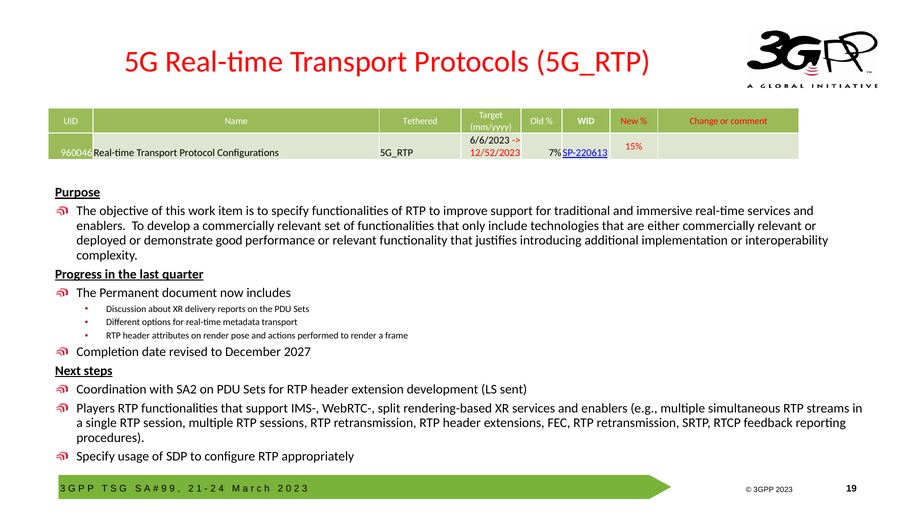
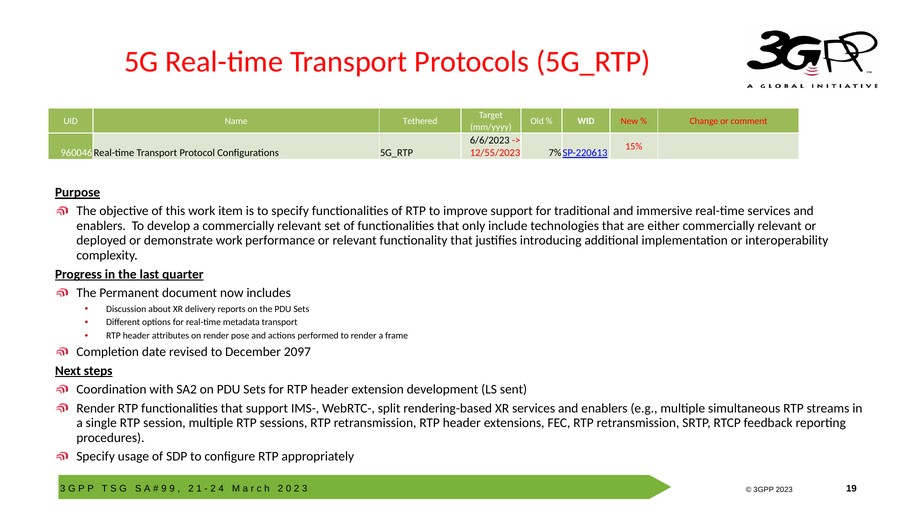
12/52/2023: 12/52/2023 -> 12/55/2023
demonstrate good: good -> work
2027: 2027 -> 2097
Players at (96, 408): Players -> Render
